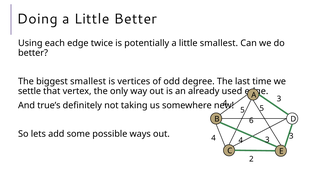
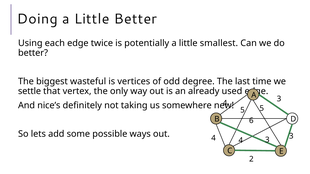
biggest smallest: smallest -> wasteful
true’s: true’s -> nice’s
